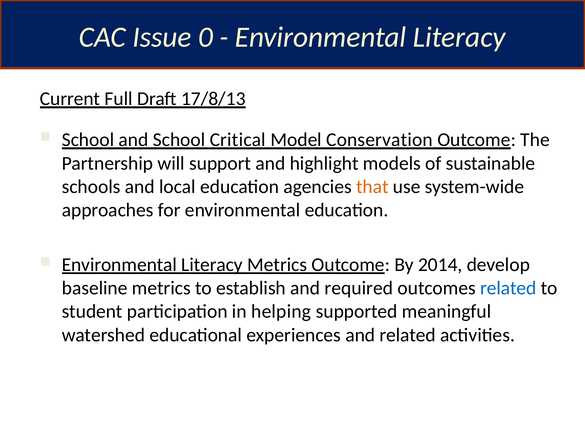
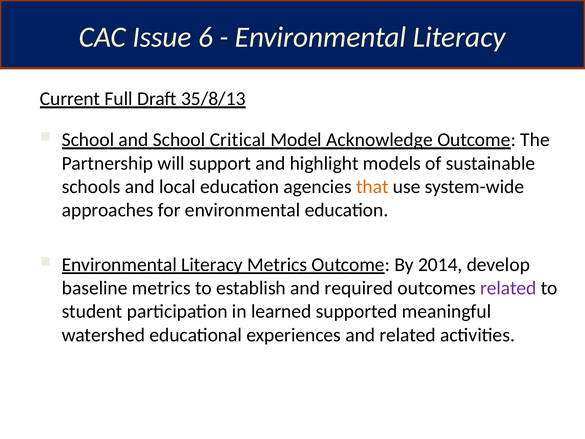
0: 0 -> 6
17/8/13: 17/8/13 -> 35/8/13
Conservation: Conservation -> Acknowledge
related at (508, 288) colour: blue -> purple
helping: helping -> learned
